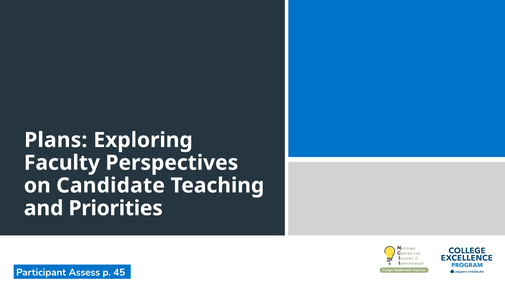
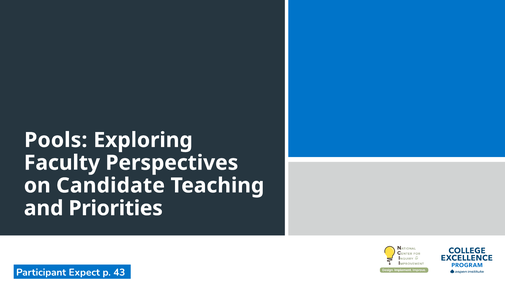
Plans: Plans -> Pools
Assess: Assess -> Expect
45: 45 -> 43
